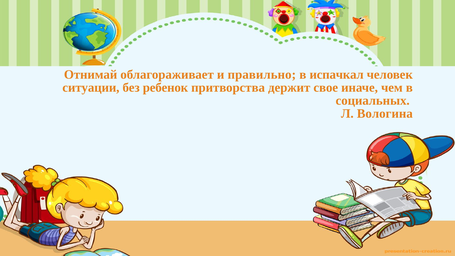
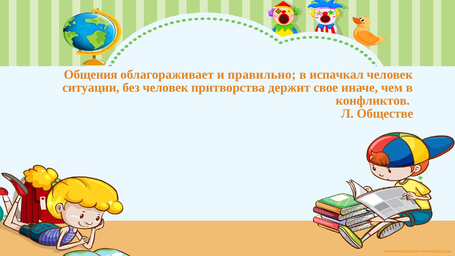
Отнимай: Отнимай -> Общения
без ребенок: ребенок -> человек
социальных: социальных -> конфликтов
Вологина: Вологина -> Обществе
